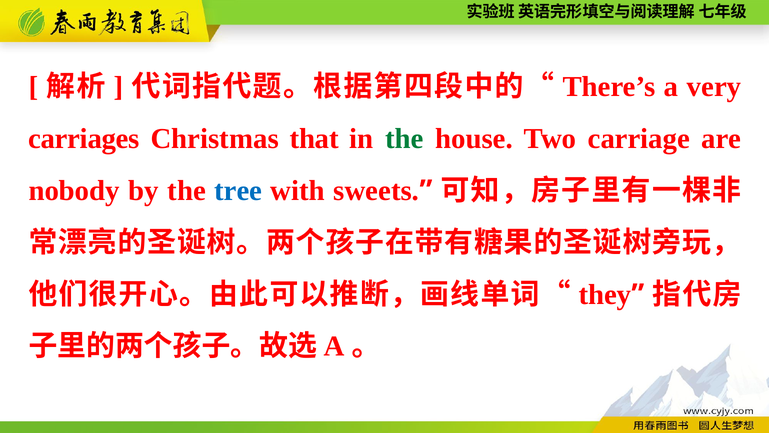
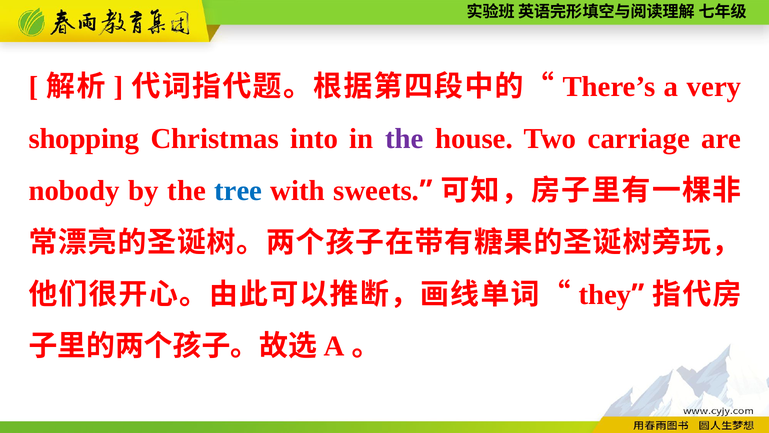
carriages: carriages -> shopping
that: that -> into
the at (404, 139) colour: green -> purple
